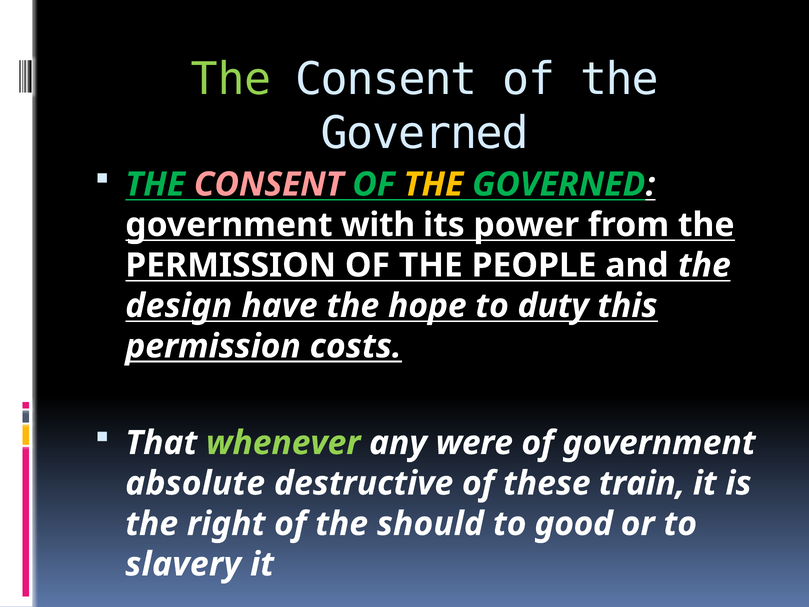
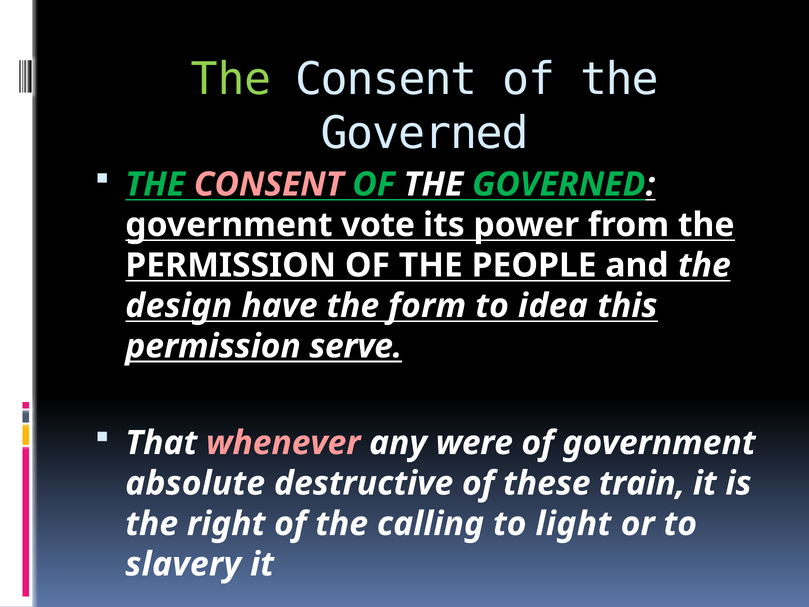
THE at (433, 184) colour: yellow -> white
with: with -> vote
hope: hope -> form
duty: duty -> idea
costs: costs -> serve
whenever colour: light green -> pink
should: should -> calling
good: good -> light
